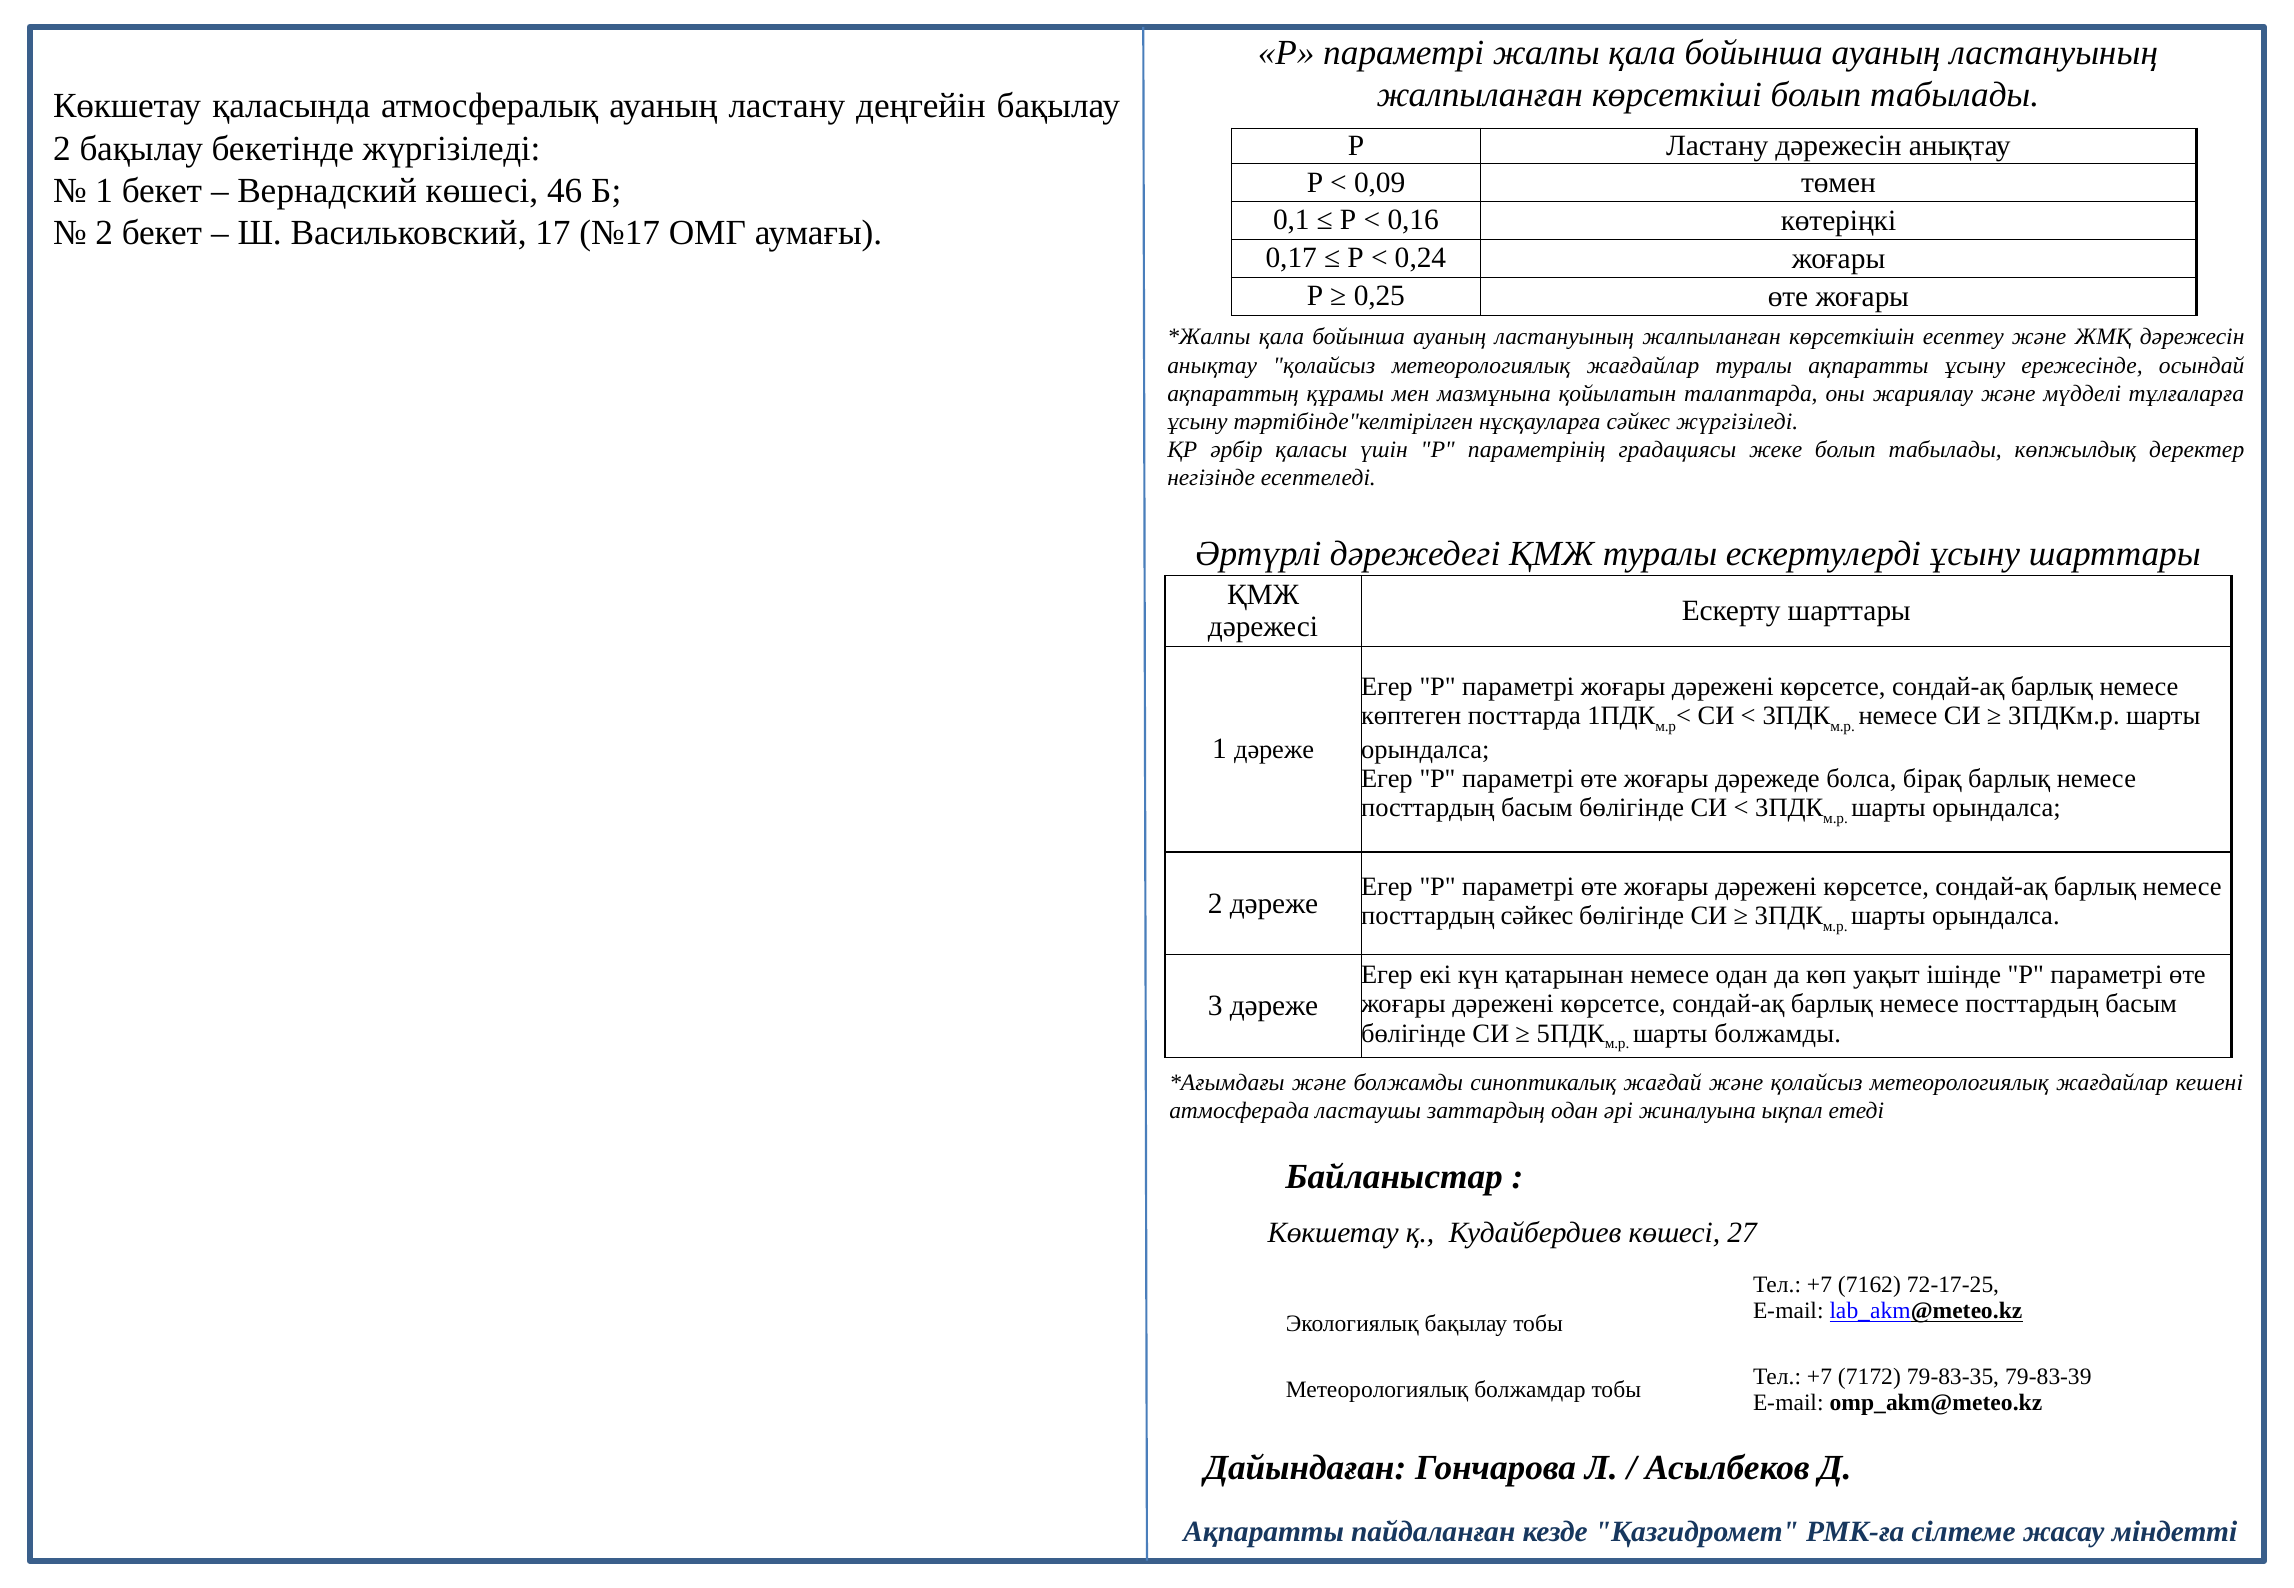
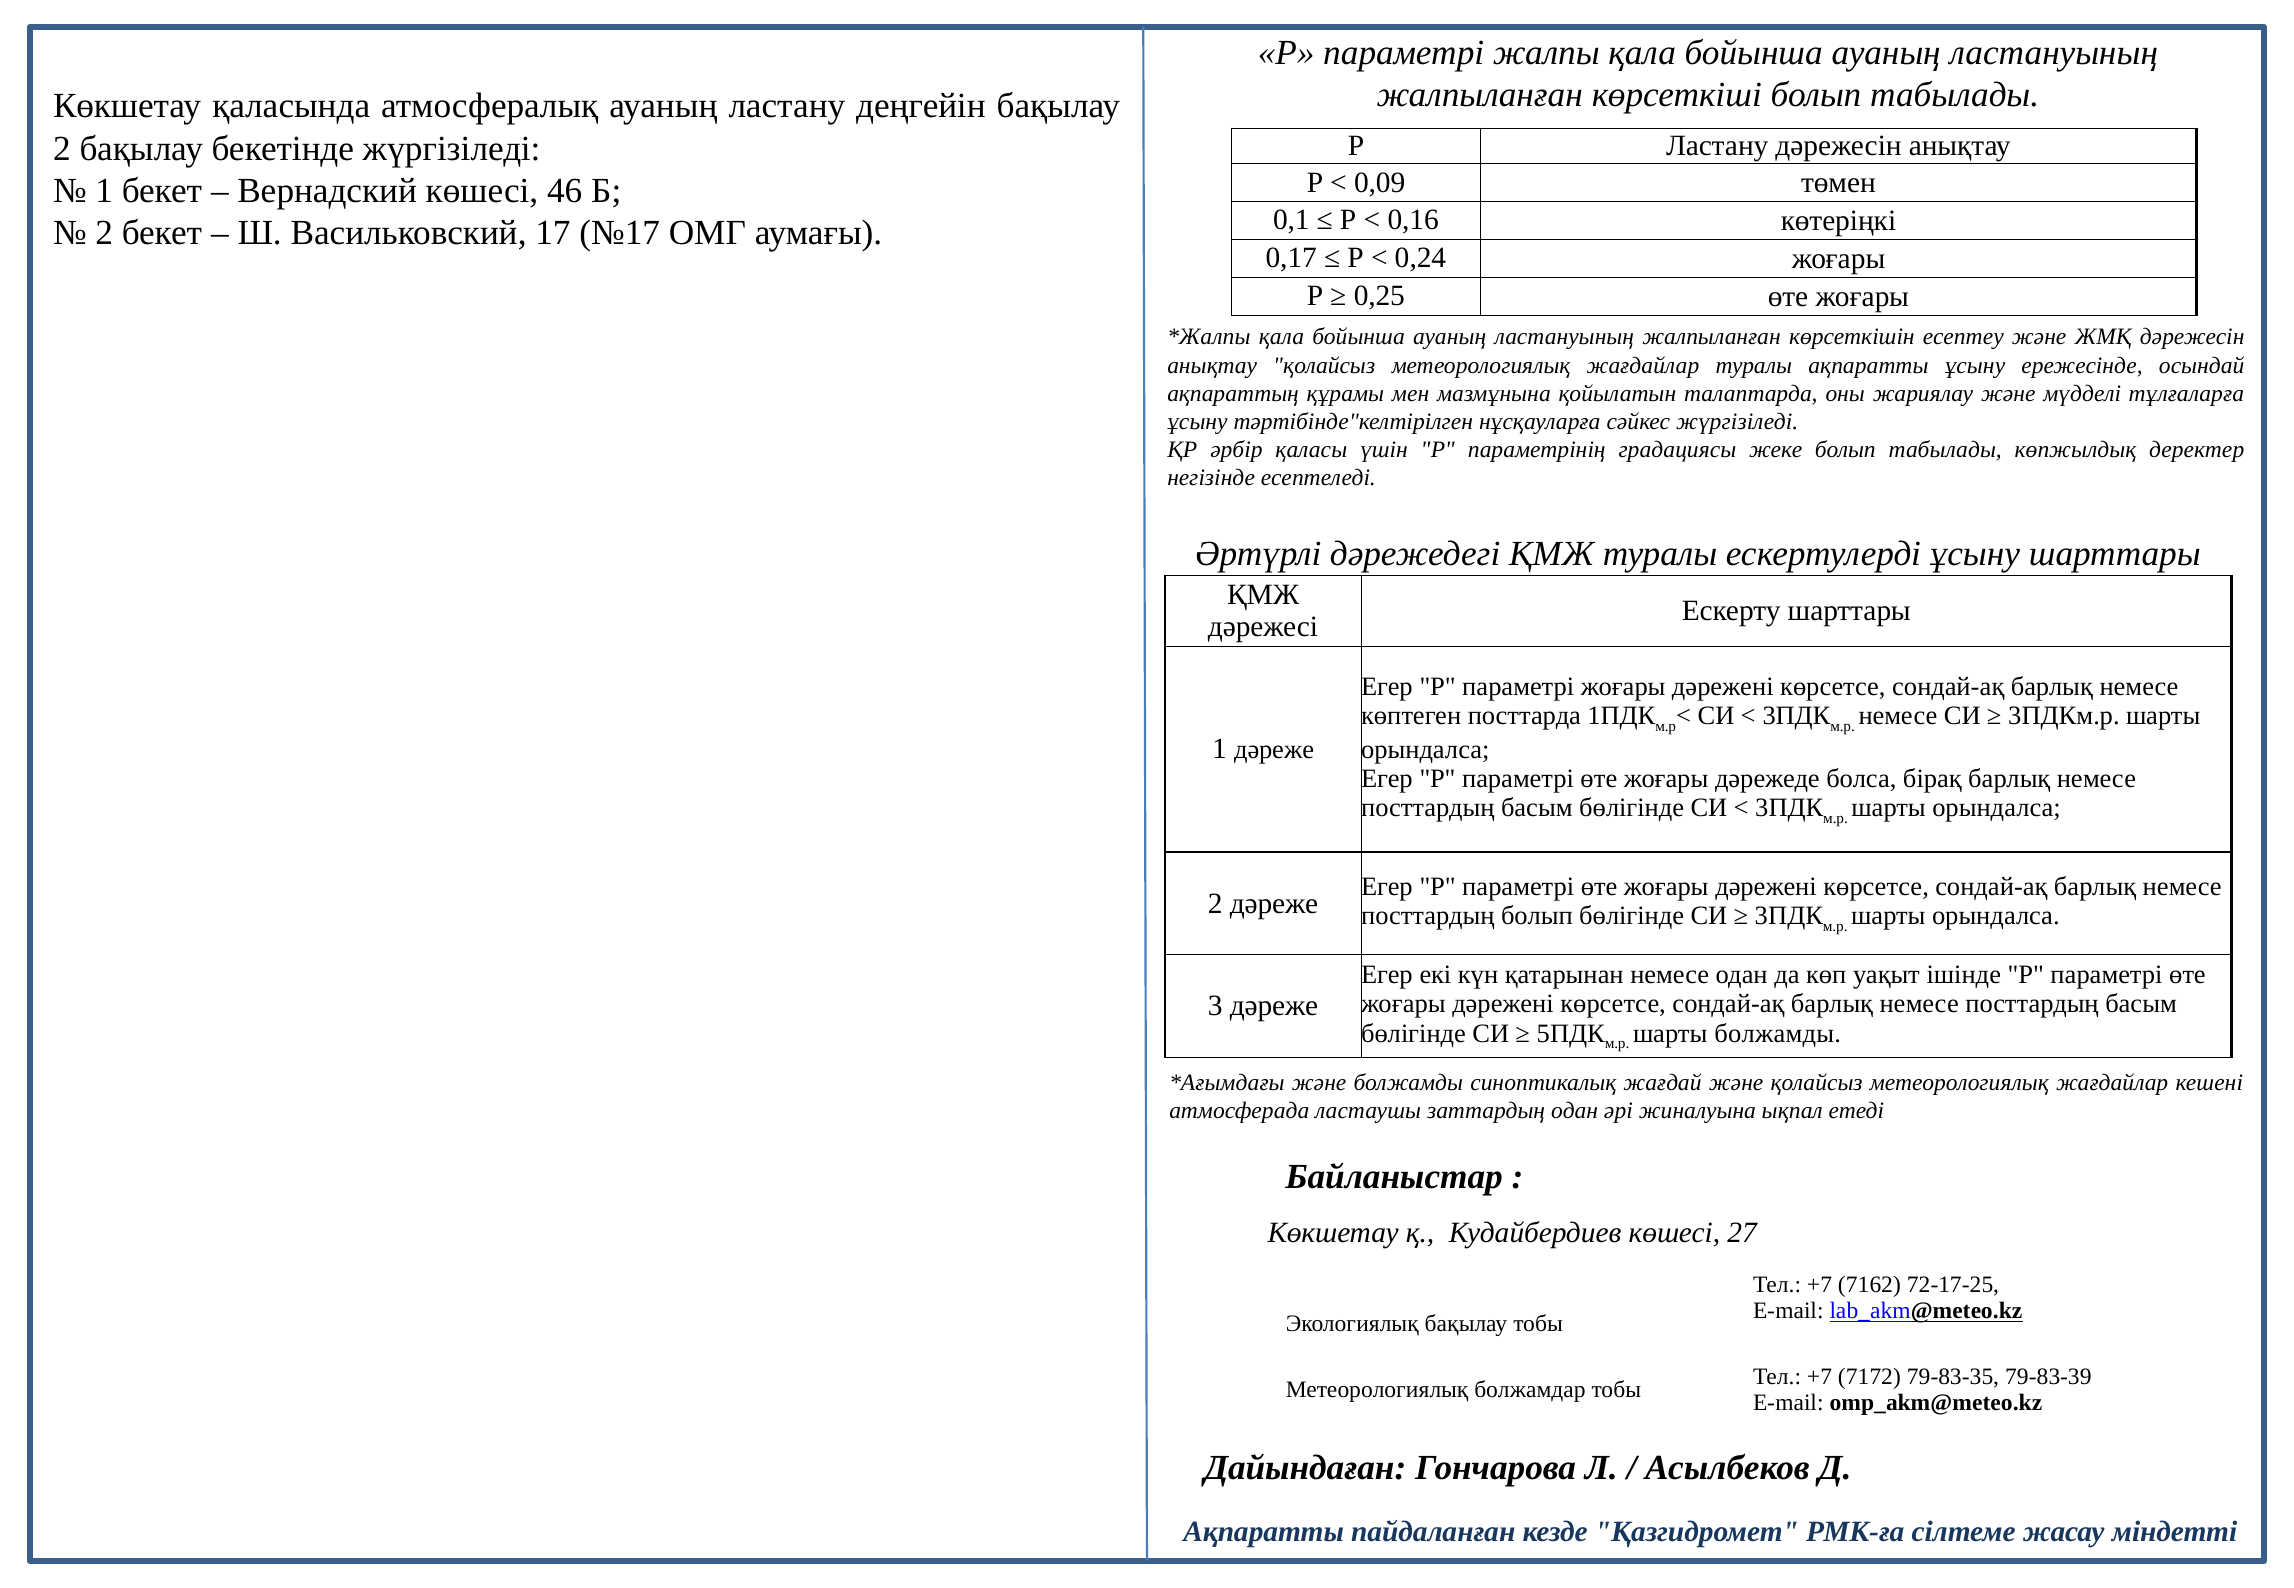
посттардың сәйкес: сәйкес -> болып
